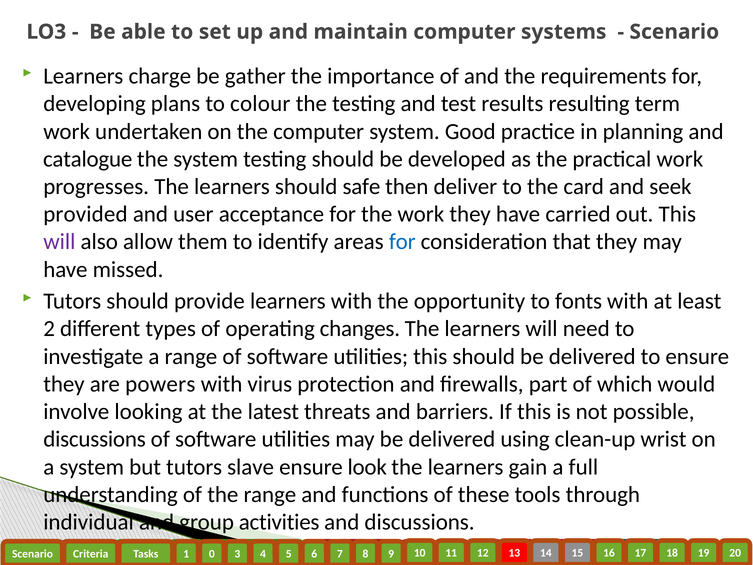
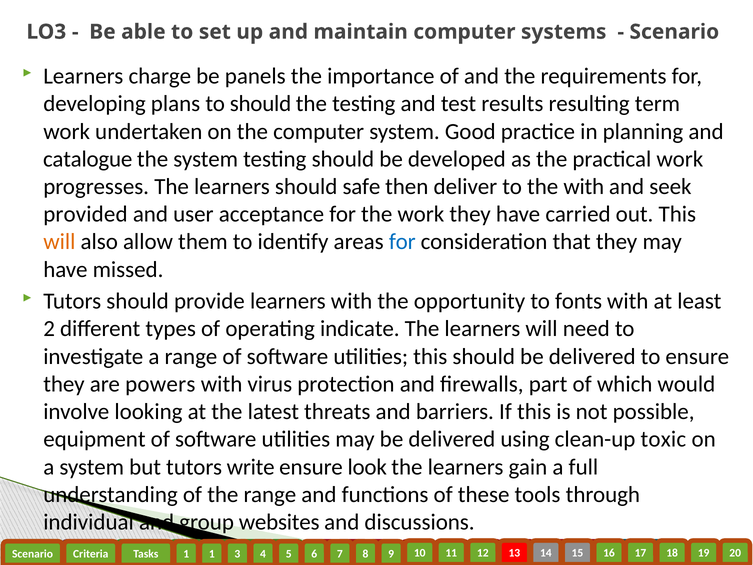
gather: gather -> panels
to colour: colour -> should
the card: card -> with
will at (59, 242) colour: purple -> orange
changes: changes -> indicate
discussions at (95, 439): discussions -> equipment
wrist: wrist -> toxic
slave: slave -> write
activities: activities -> websites
0 at (212, 554): 0 -> 1
